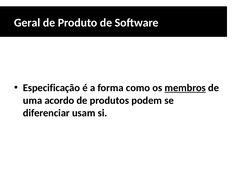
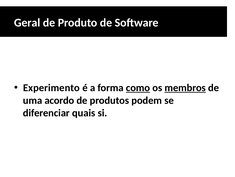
Especificação: Especificação -> Experimento
como underline: none -> present
usam: usam -> quais
